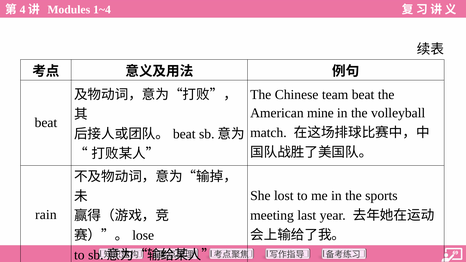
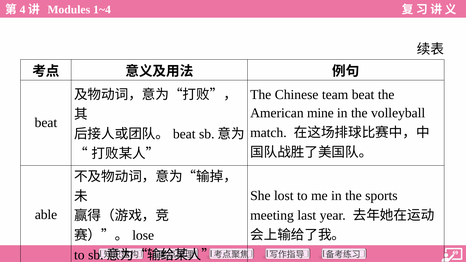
rain: rain -> able
